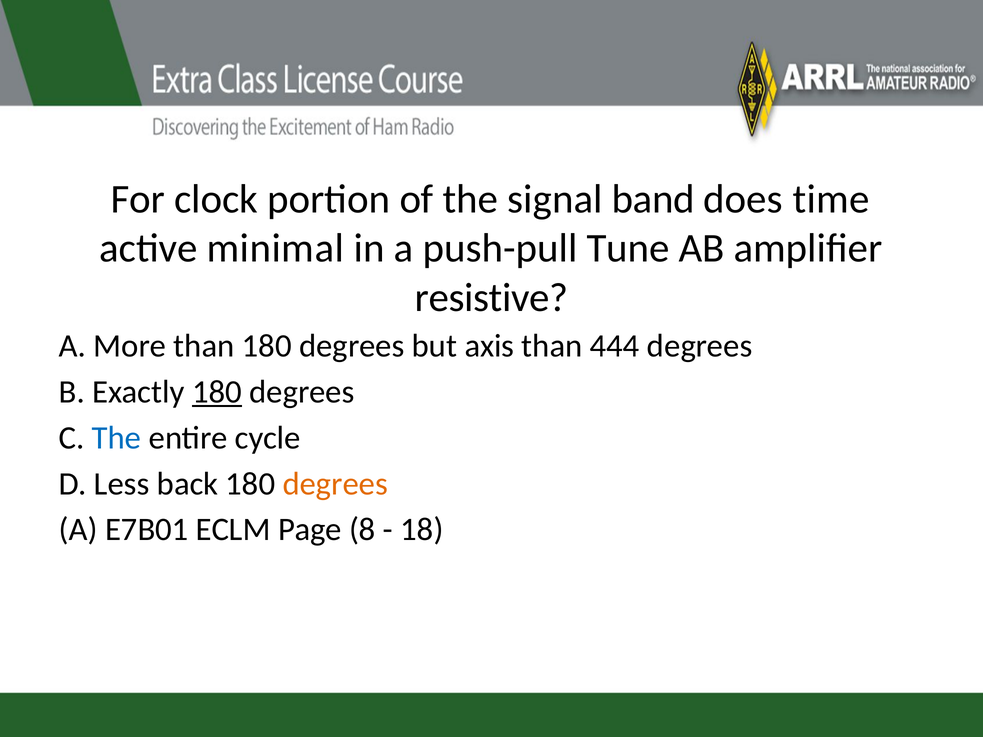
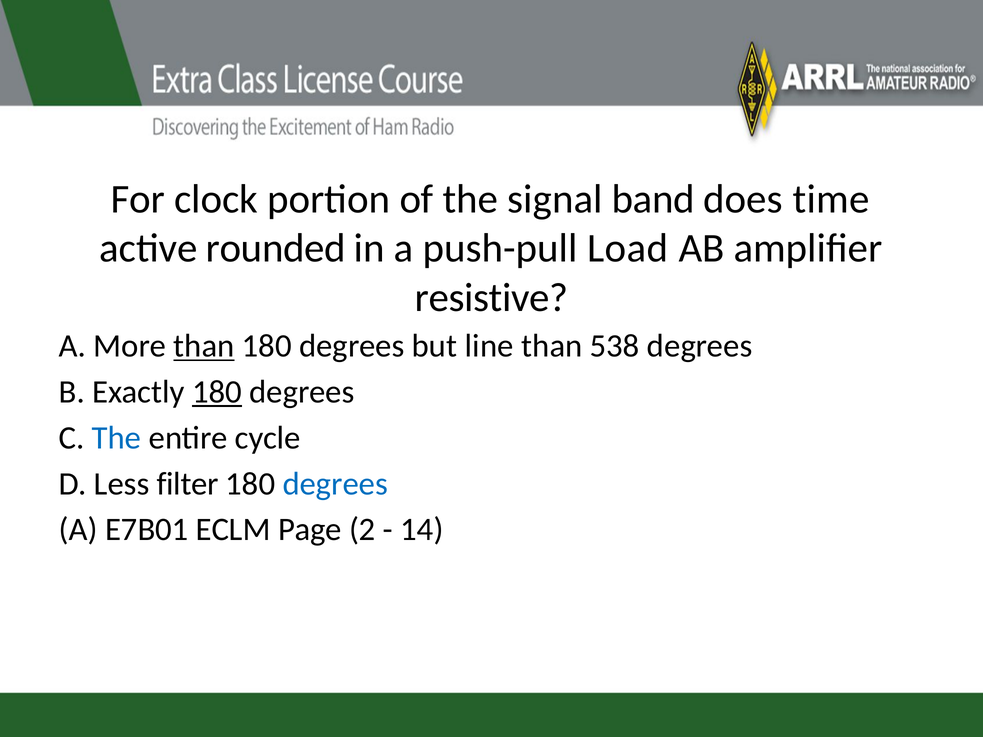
minimal: minimal -> rounded
Tune: Tune -> Load
than at (204, 346) underline: none -> present
axis: axis -> line
444: 444 -> 538
back: back -> filter
degrees at (335, 484) colour: orange -> blue
8: 8 -> 2
18: 18 -> 14
